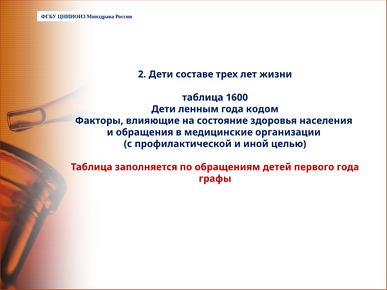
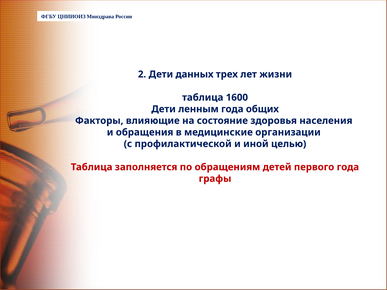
составе: составе -> данных
кодом: кодом -> общих
